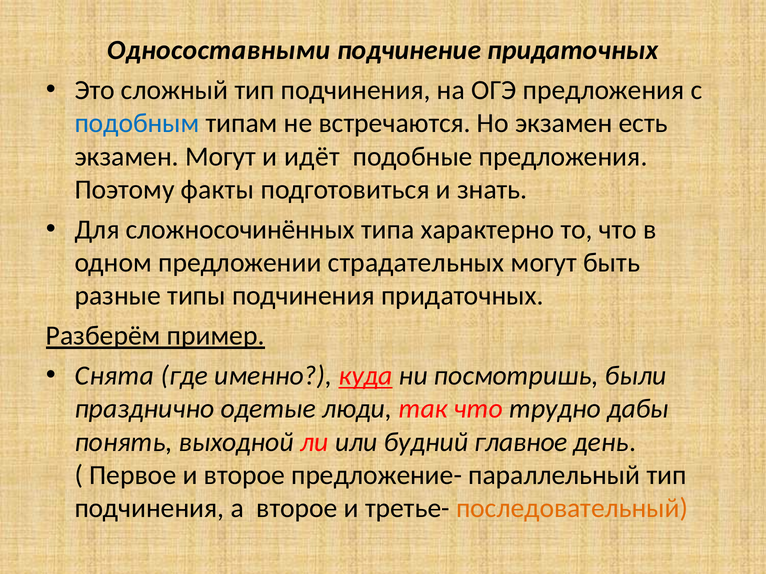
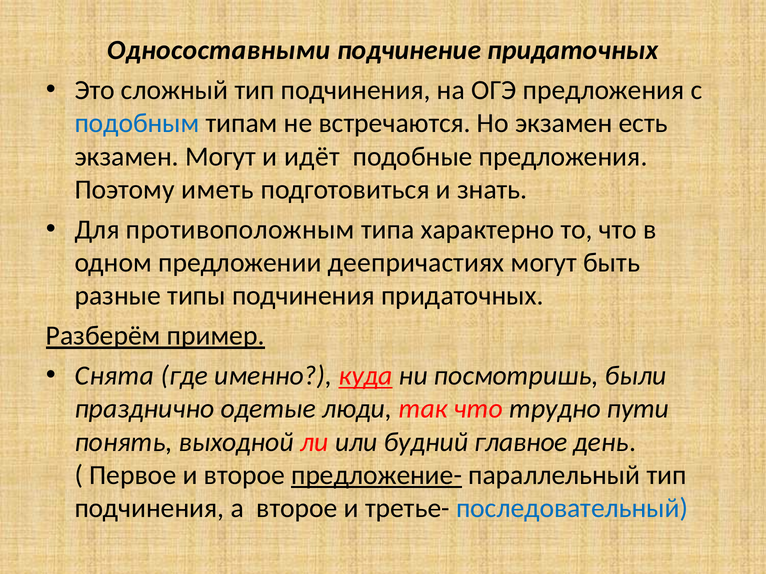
факты: факты -> иметь
сложносочинённых: сложносочинённых -> противоположным
страдательных: страдательных -> деепричастиях
дабы: дабы -> пути
предложение- underline: none -> present
последовательный colour: orange -> blue
